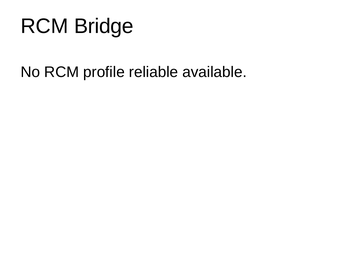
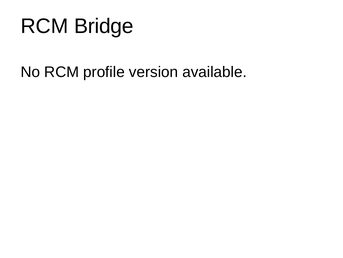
reliable: reliable -> version
